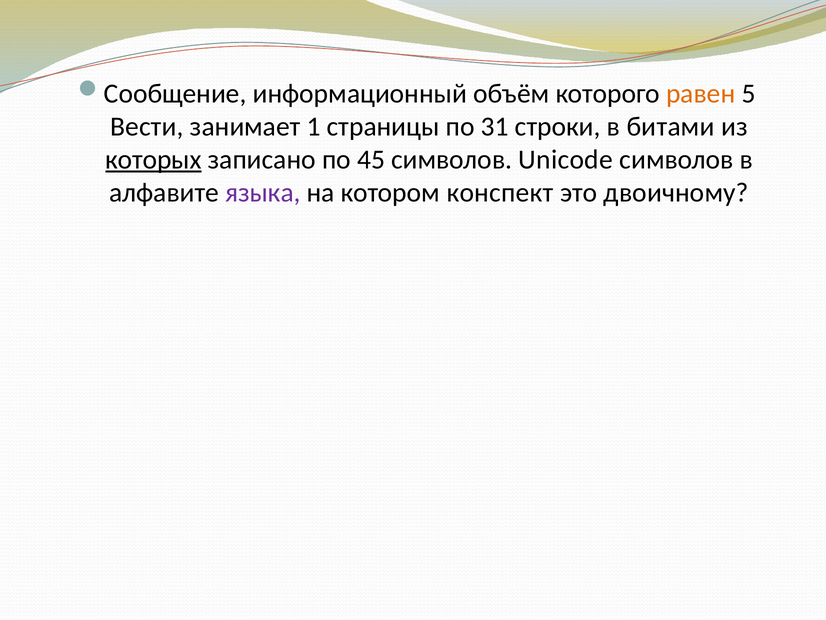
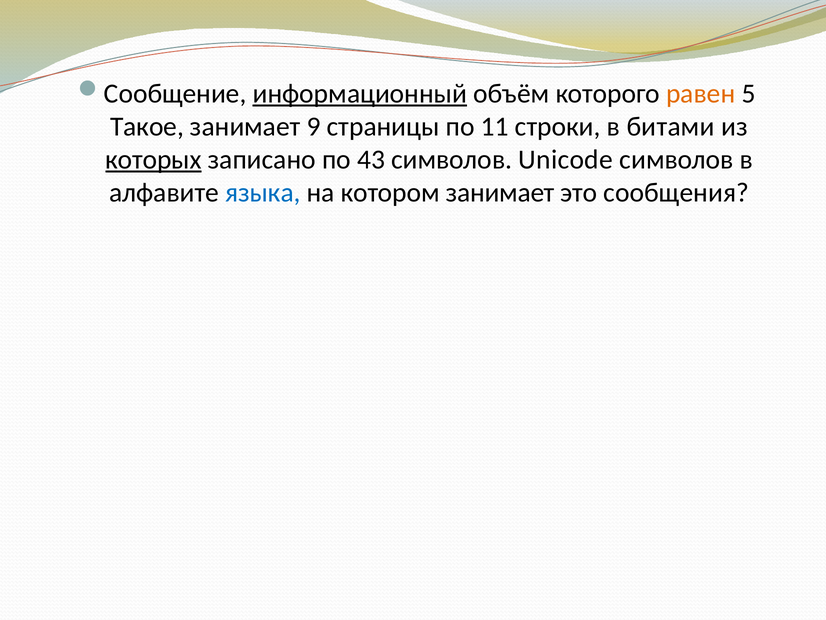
информационный underline: none -> present
Вести: Вести -> Такое
1: 1 -> 9
31: 31 -> 11
45: 45 -> 43
языка colour: purple -> blue
котором конспект: конспект -> занимает
двоичному: двоичному -> сообщения
